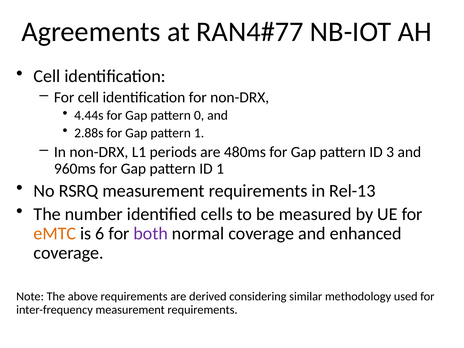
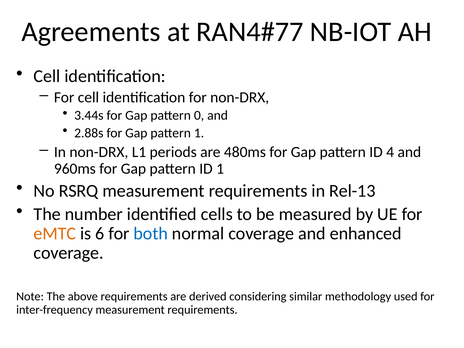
4.44s: 4.44s -> 3.44s
3: 3 -> 4
both colour: purple -> blue
